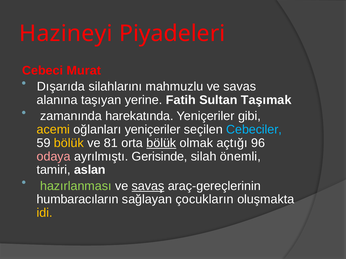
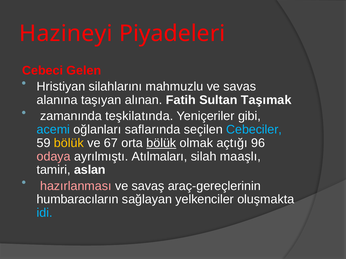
Murat: Murat -> Gelen
Dışarıda: Dışarıda -> Hristiyan
yerine: yerine -> alınan
harekatında: harekatında -> teşkilatında
acemi colour: yellow -> light blue
oğlanları yeniçeriler: yeniçeriler -> saflarında
81: 81 -> 67
Gerisinde: Gerisinde -> Atılmaları
önemli: önemli -> maaşlı
hazırlanması colour: light green -> pink
savaş underline: present -> none
çocukların: çocukların -> yelkenciler
idi colour: yellow -> light blue
